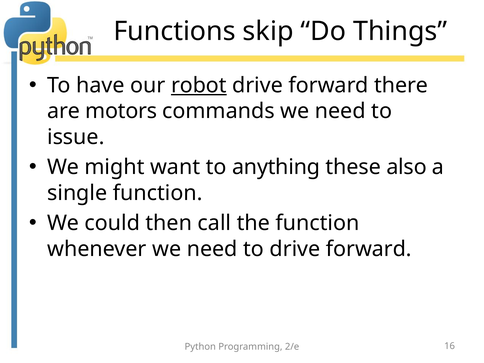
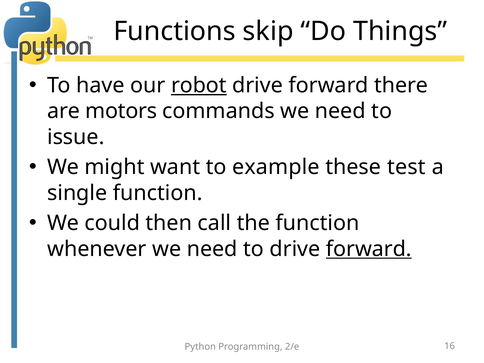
anything: anything -> example
also: also -> test
forward at (369, 249) underline: none -> present
